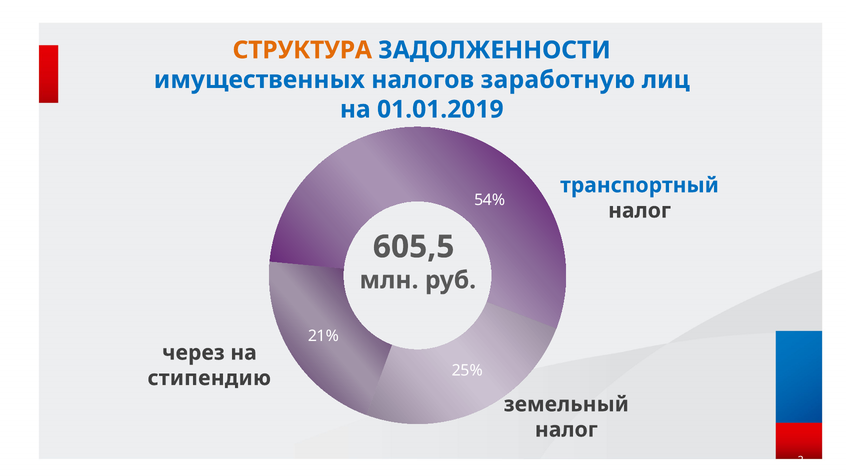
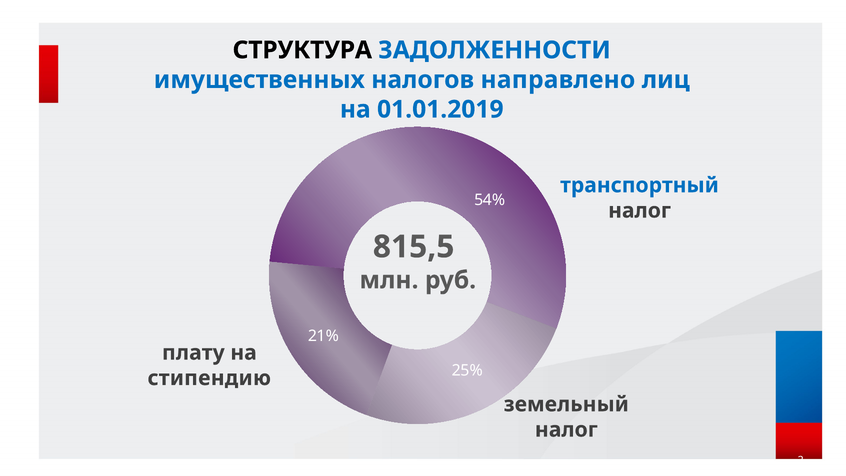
СТРУКТУРА colour: orange -> black
заработную: заработную -> направлено
605,5: 605,5 -> 815,5
через: через -> плату
